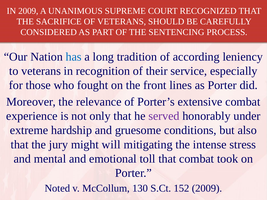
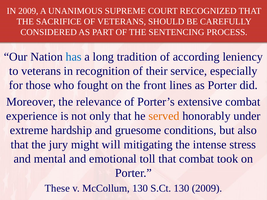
served colour: purple -> orange
Noted: Noted -> These
S.Ct 152: 152 -> 130
